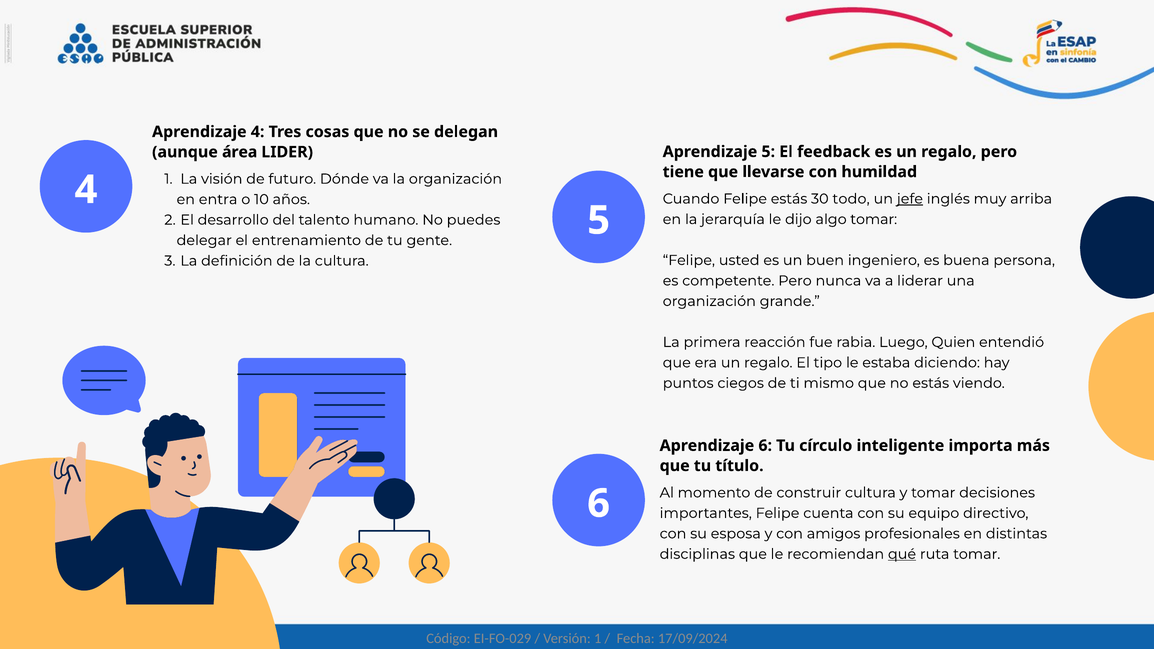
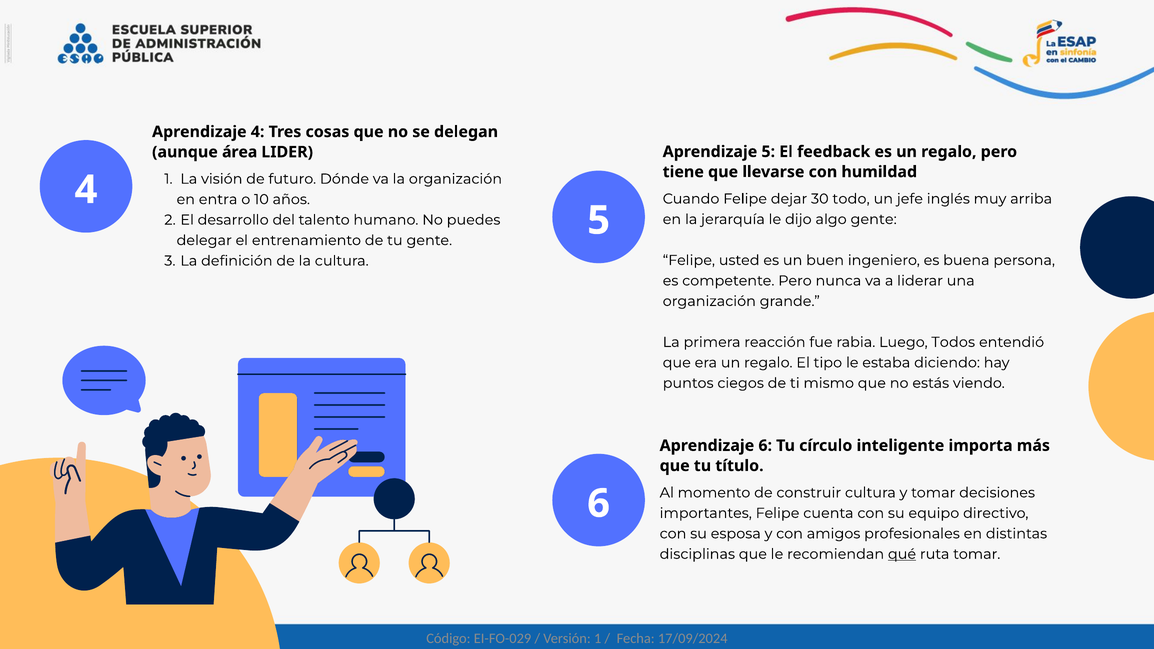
Felipe estás: estás -> dejar
jefe underline: present -> none
algo tomar: tomar -> gente
Quien: Quien -> Todos
